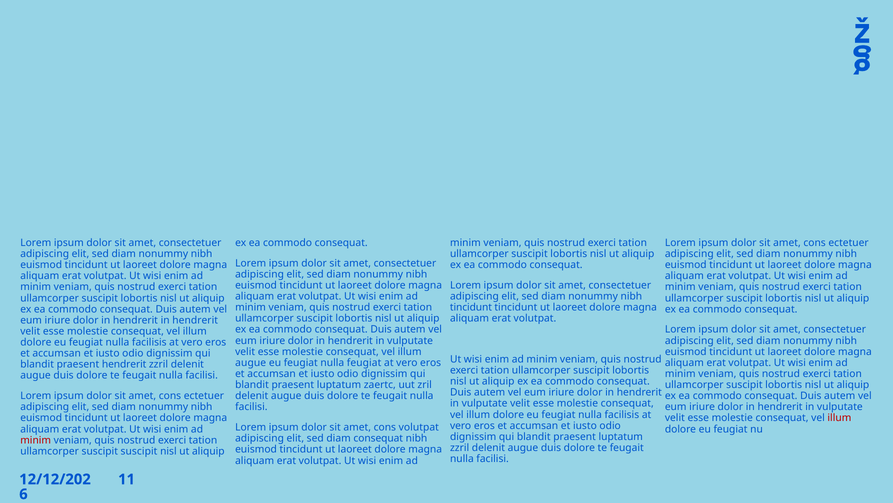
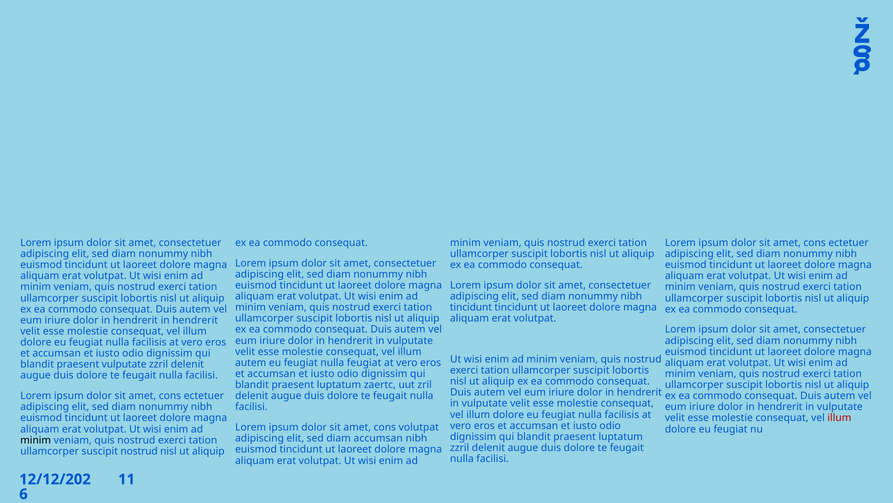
augue at (251, 362): augue -> autem
praesent hendrerit: hendrerit -> vulputate
diam consequat: consequat -> accumsan
minim at (36, 440) colour: red -> black
suscipit suscipit: suscipit -> nostrud
